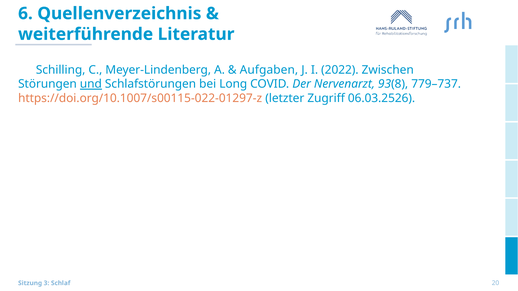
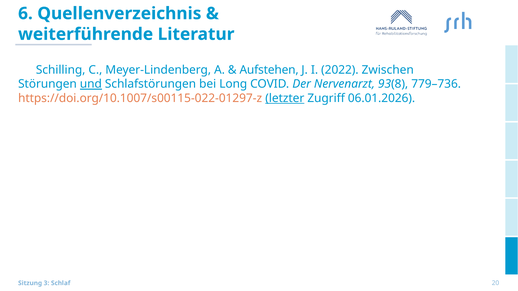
Aufgaben: Aufgaben -> Aufstehen
779–737: 779–737 -> 779–736
letzter underline: none -> present
06.03.2526: 06.03.2526 -> 06.01.2026
